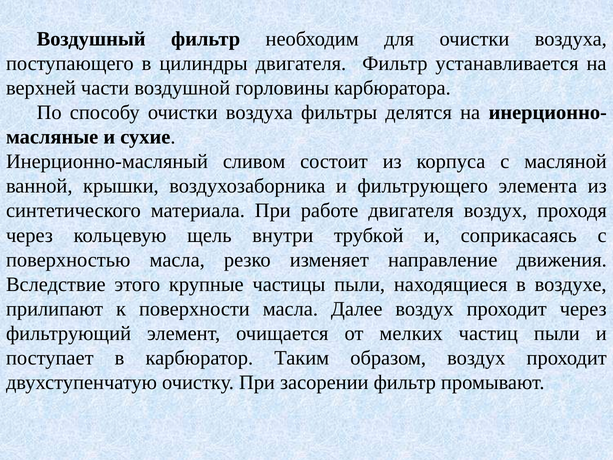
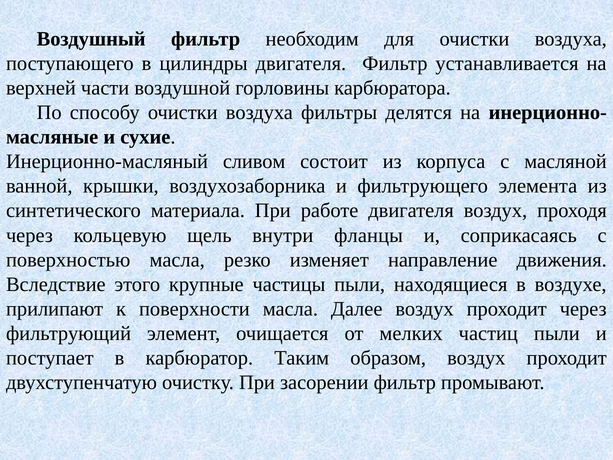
трубкой: трубкой -> фланцы
